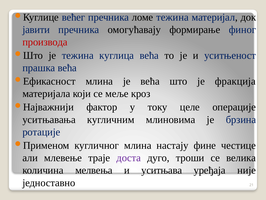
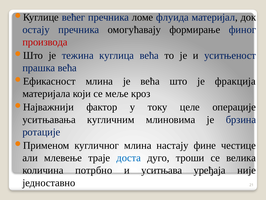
ломе тежина: тежина -> флуида
јавити: јавити -> остају
доста colour: purple -> blue
мелвења: мелвења -> потрбно
